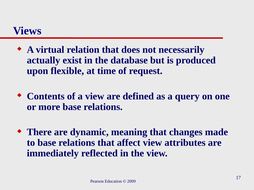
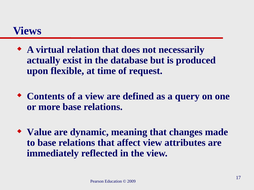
There: There -> Value
